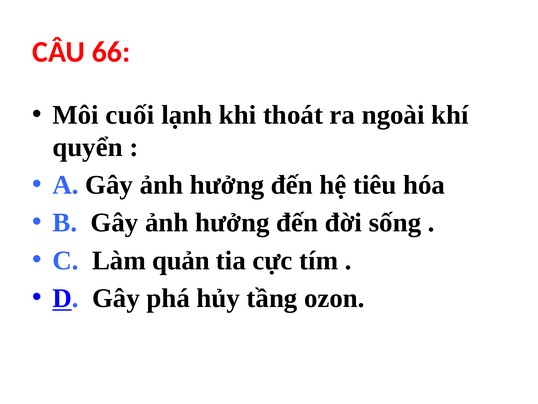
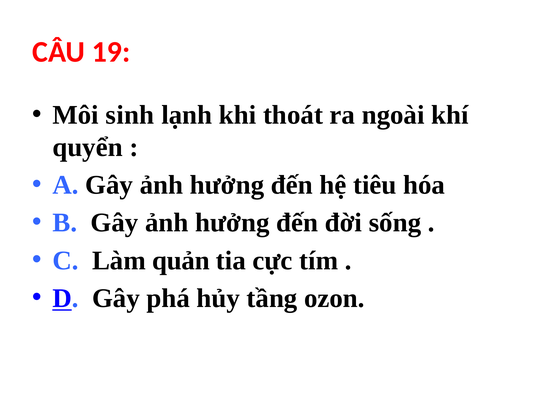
66: 66 -> 19
cuối: cuối -> sinh
